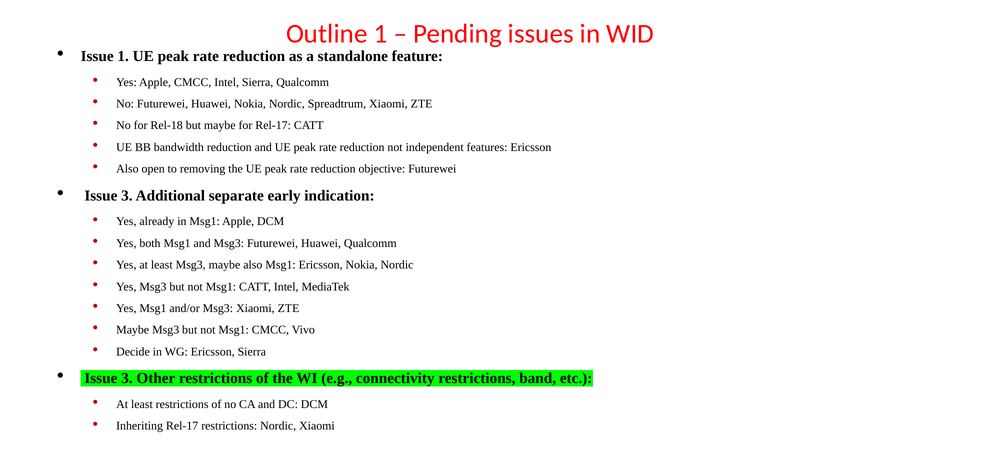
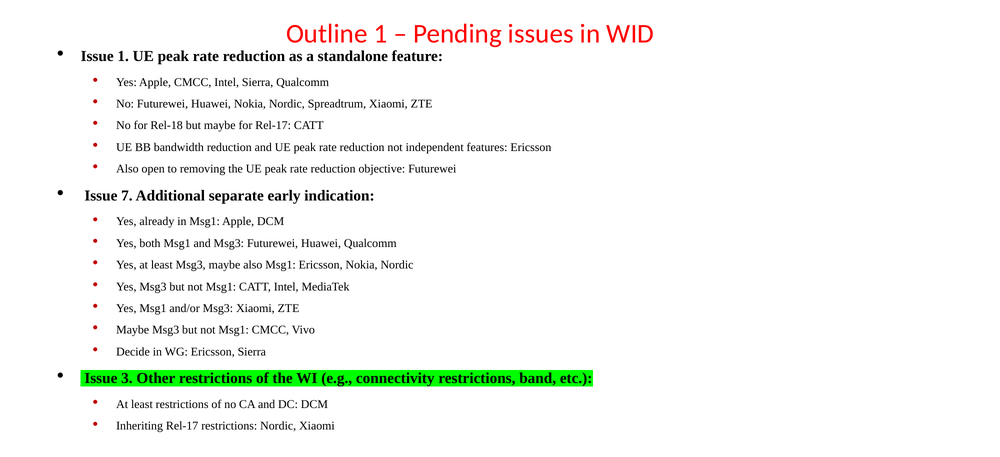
3 at (127, 196): 3 -> 7
